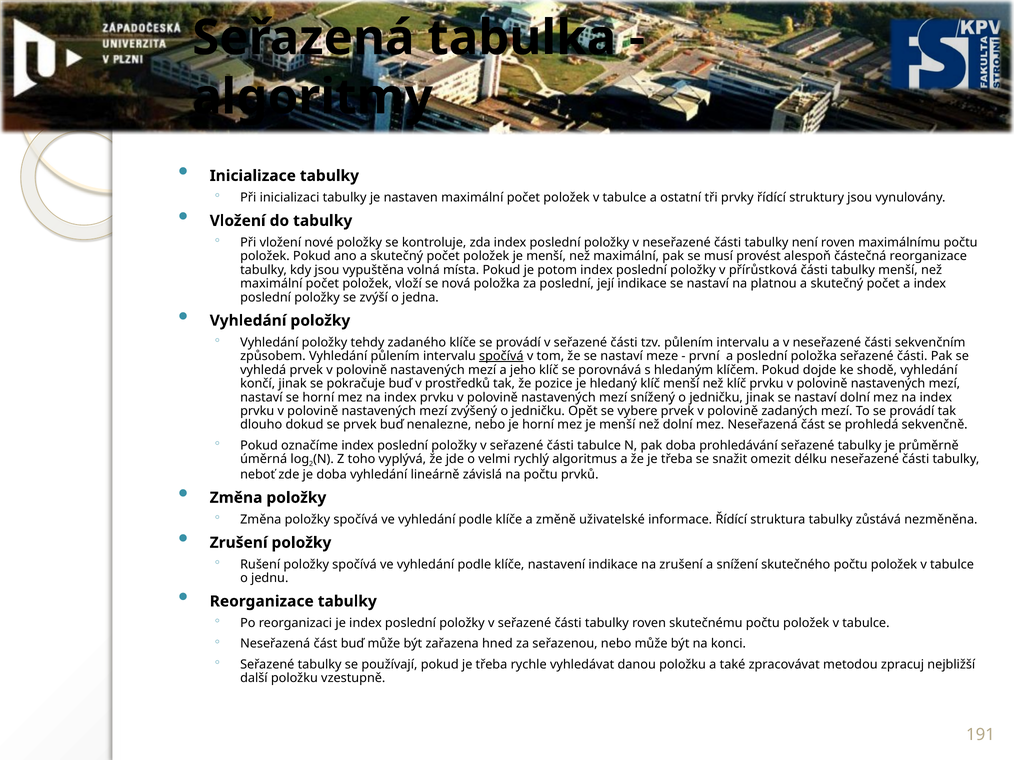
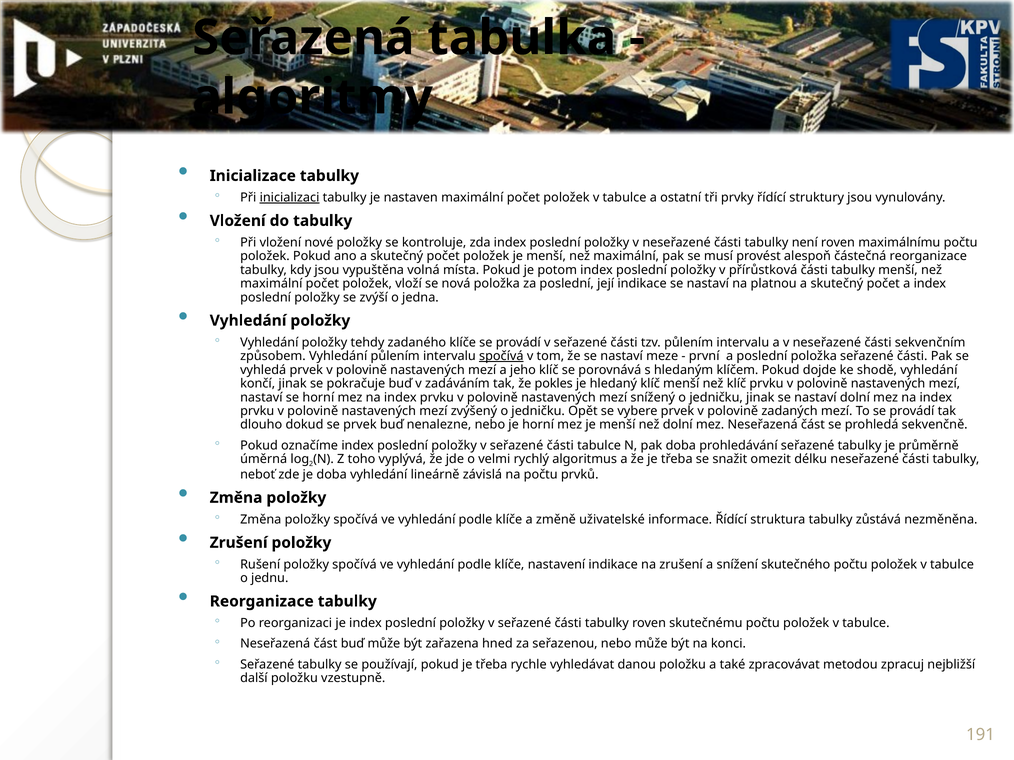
inicializaci underline: none -> present
prostředků: prostředků -> zadáváním
pozice: pozice -> pokles
